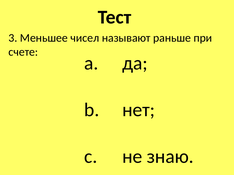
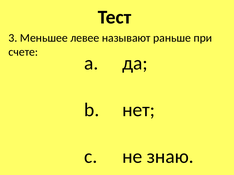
чисел: чисел -> левее
